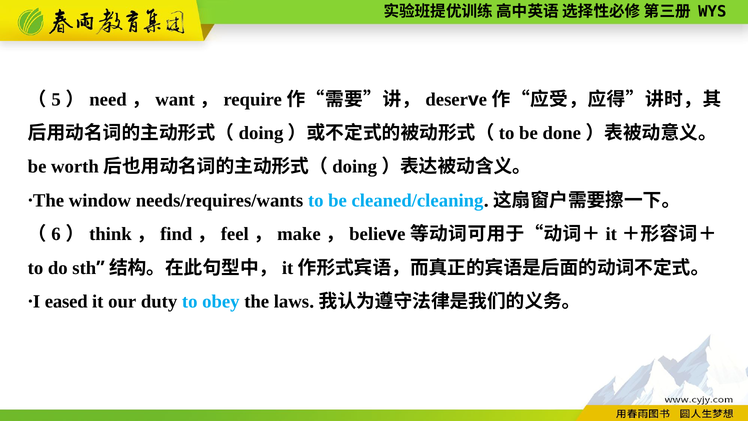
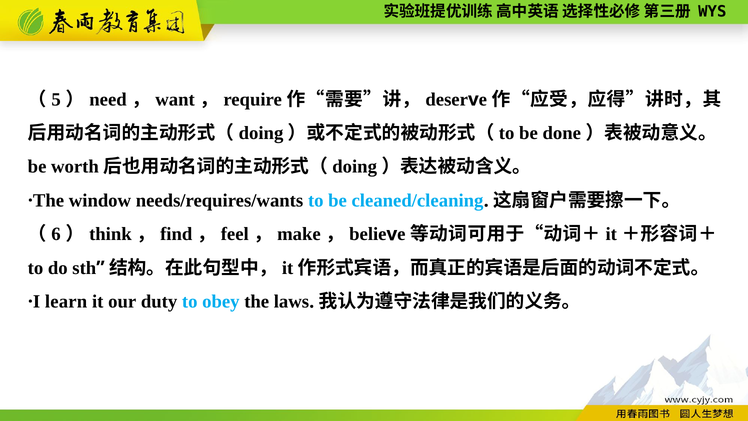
eased: eased -> learn
